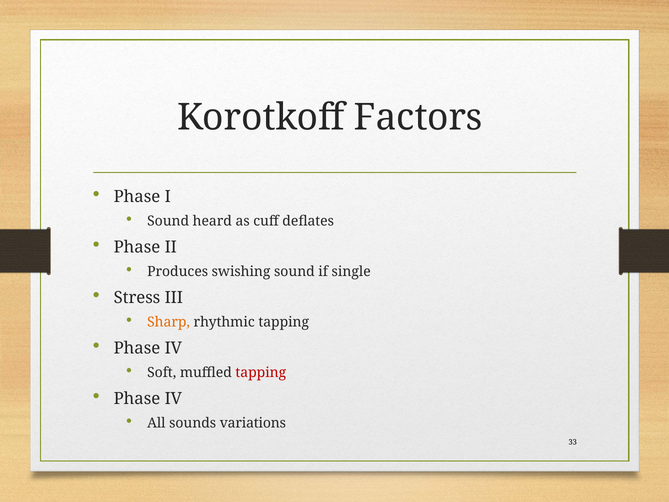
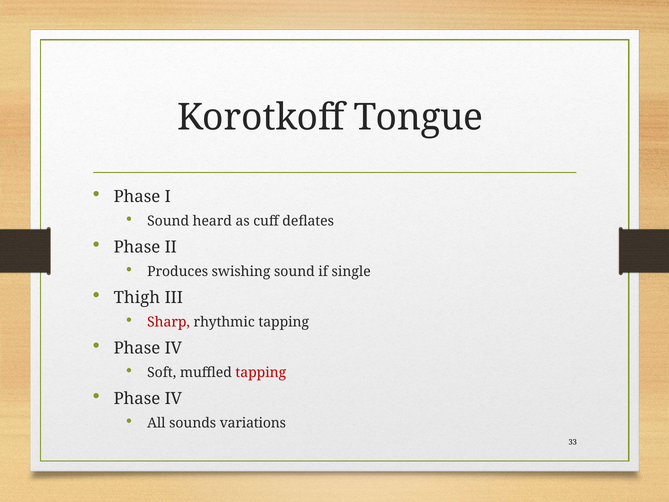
Factors: Factors -> Tongue
Stress: Stress -> Thigh
Sharp colour: orange -> red
